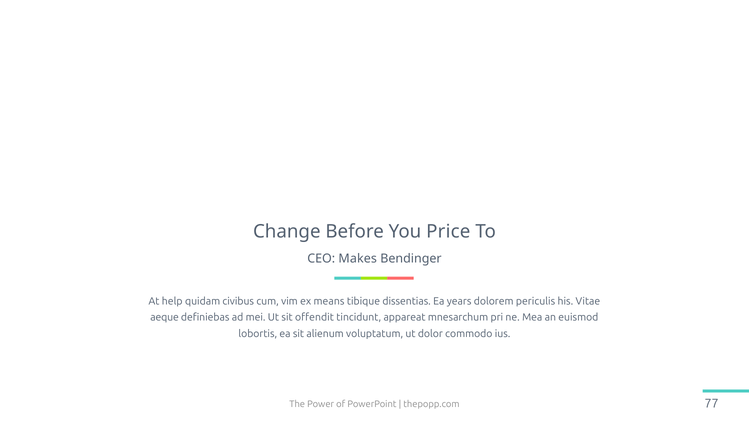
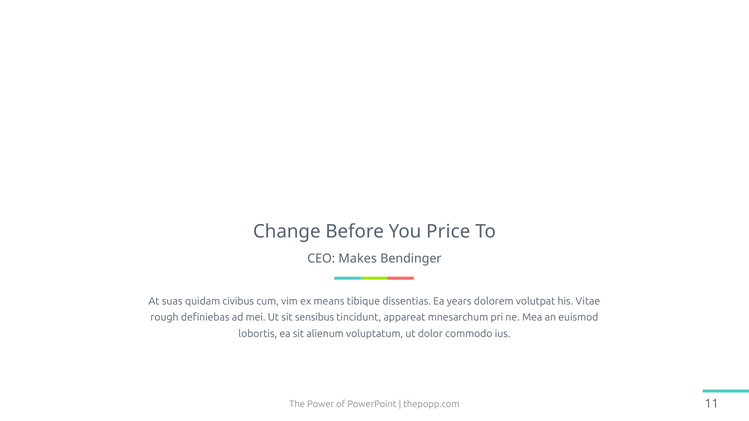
help: help -> suas
periculis: periculis -> volutpat
aeque: aeque -> rough
offendit: offendit -> sensibus
77: 77 -> 11
